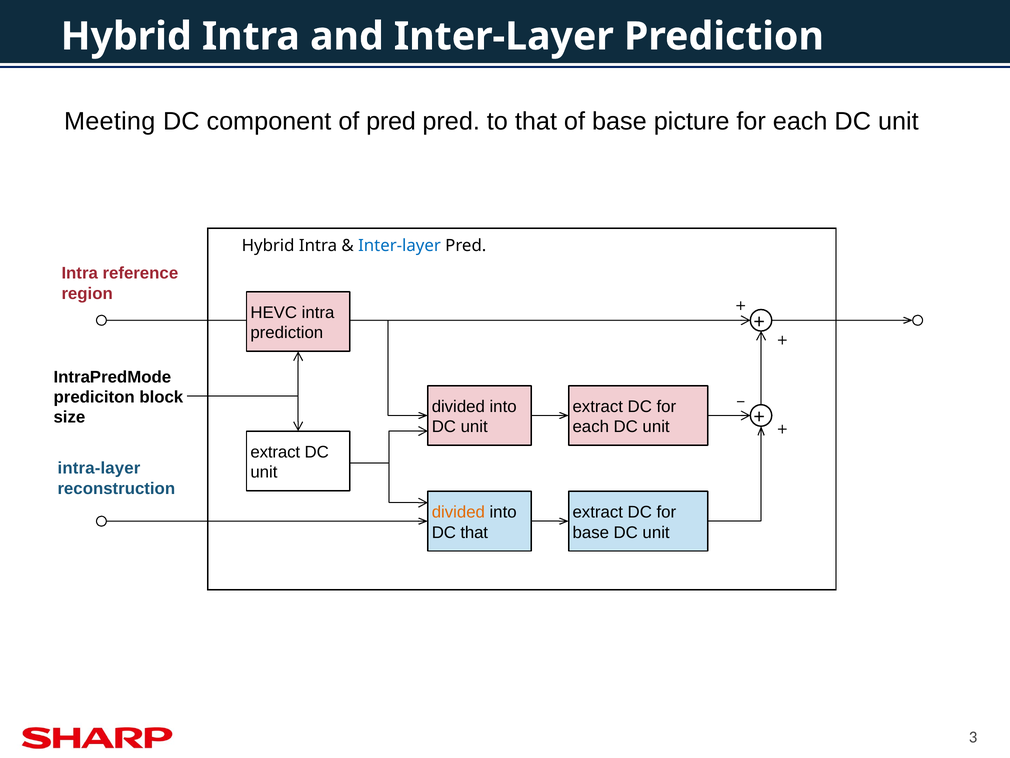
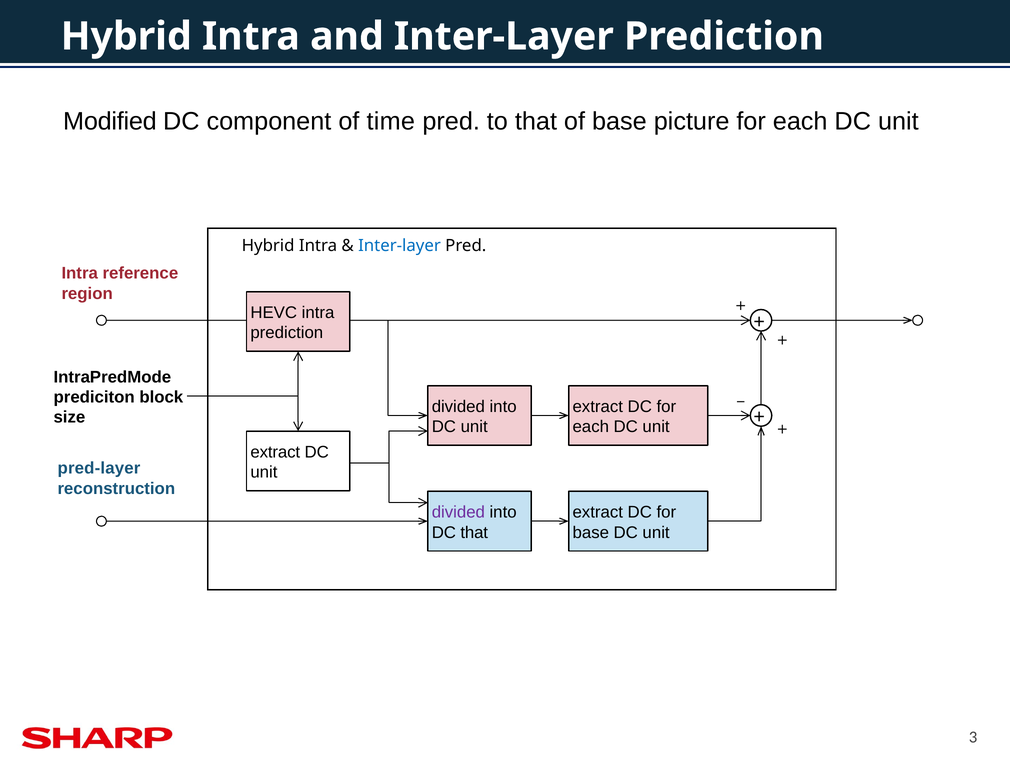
Meeting: Meeting -> Modified
of pred: pred -> time
intra-layer: intra-layer -> pred-layer
divided at (458, 512) colour: orange -> purple
